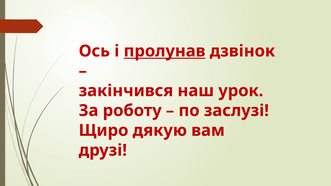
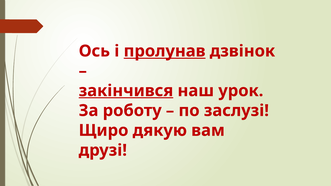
закінчився underline: none -> present
